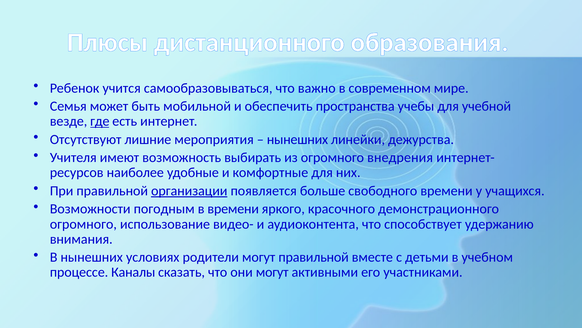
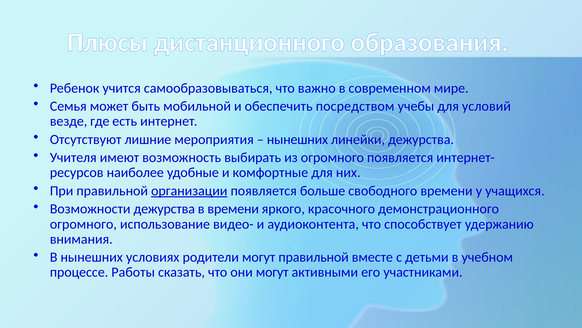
пространства: пространства -> посредством
учебной: учебной -> условий
где underline: present -> none
огромного внедрения: внедрения -> появляется
Возможности погодным: погодным -> дежурства
Каналы: Каналы -> Работы
